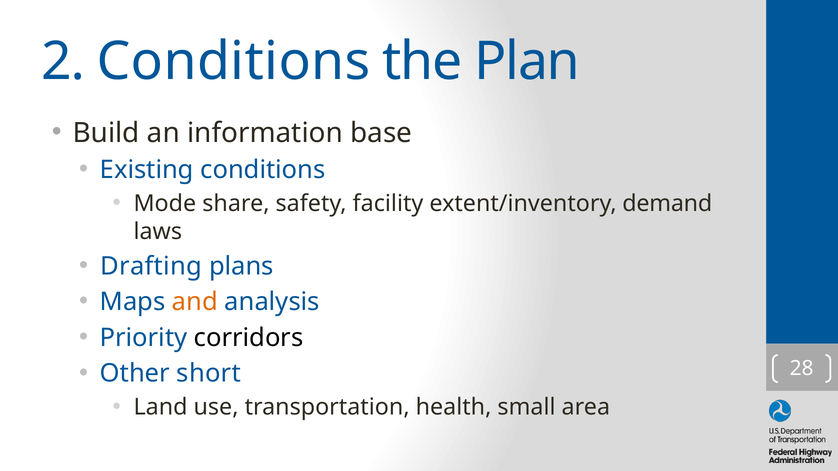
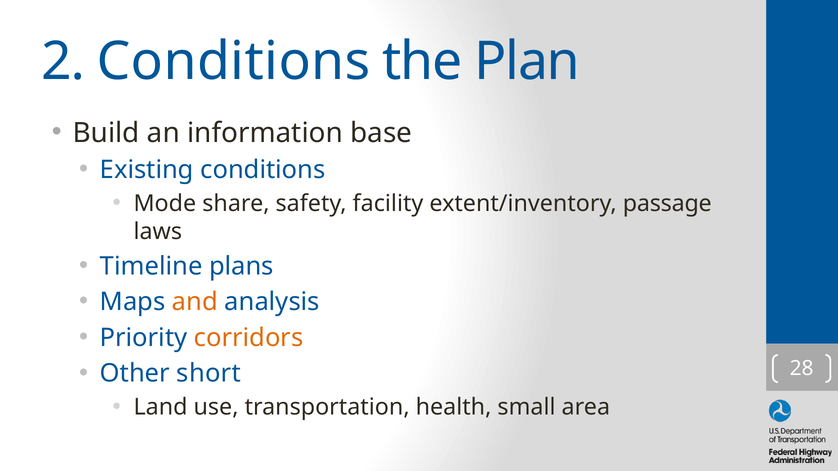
demand: demand -> passage
Drafting: Drafting -> Timeline
corridors colour: black -> orange
